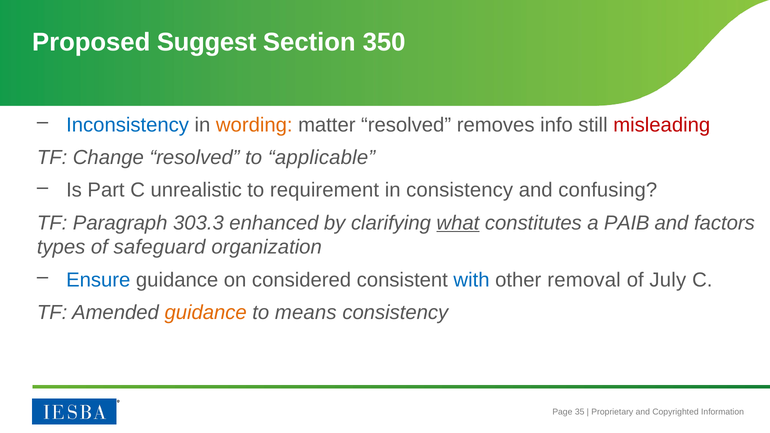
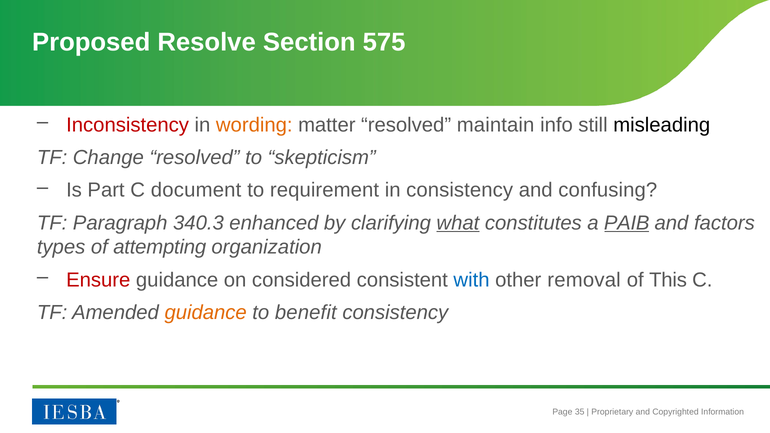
Suggest: Suggest -> Resolve
350: 350 -> 575
Inconsistency colour: blue -> red
removes: removes -> maintain
misleading colour: red -> black
applicable: applicable -> skepticism
unrealistic: unrealistic -> document
303.3: 303.3 -> 340.3
PAIB underline: none -> present
safeguard: safeguard -> attempting
Ensure colour: blue -> red
July: July -> This
means: means -> benefit
